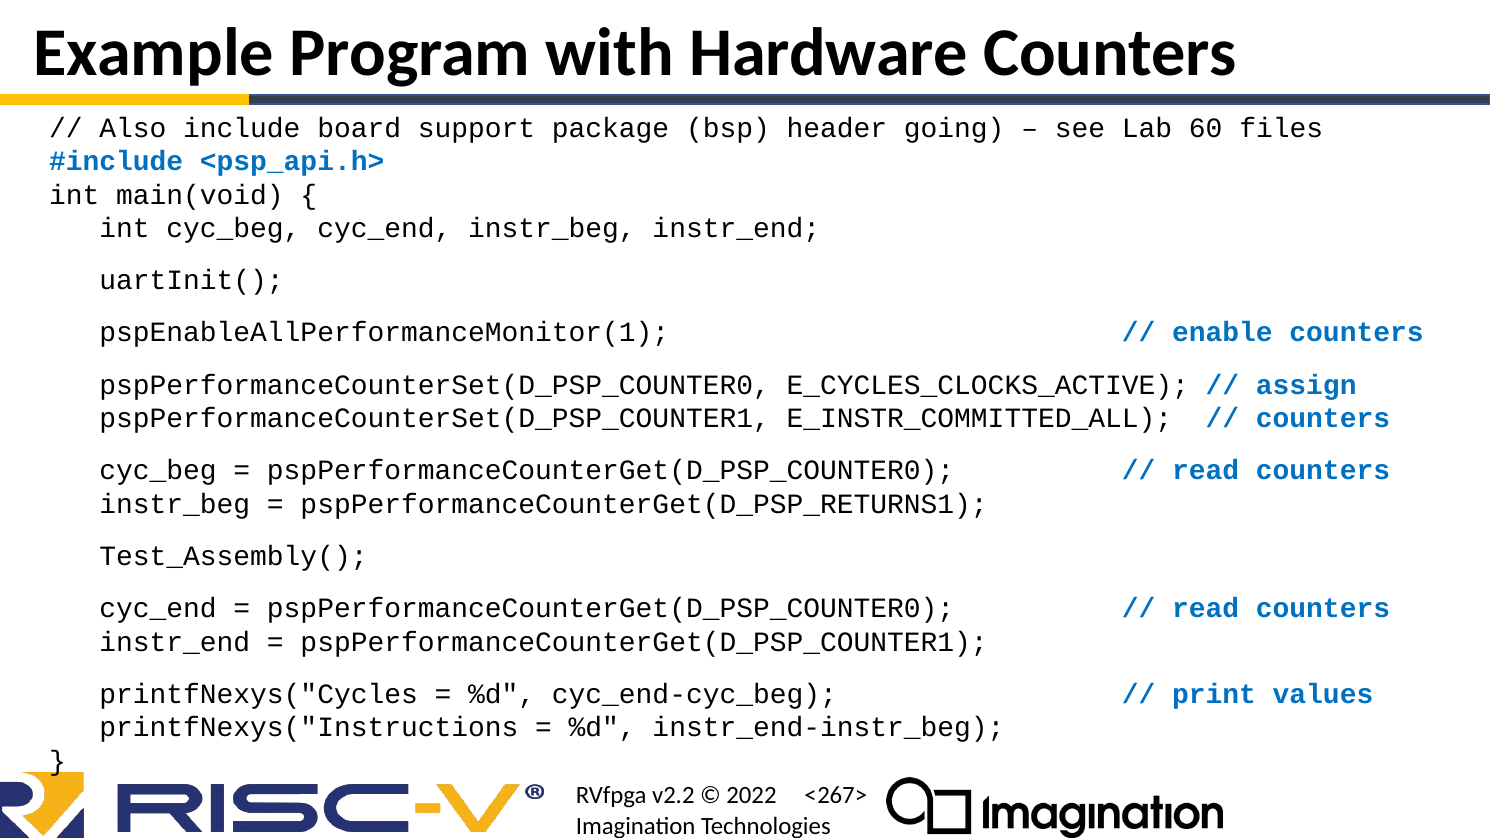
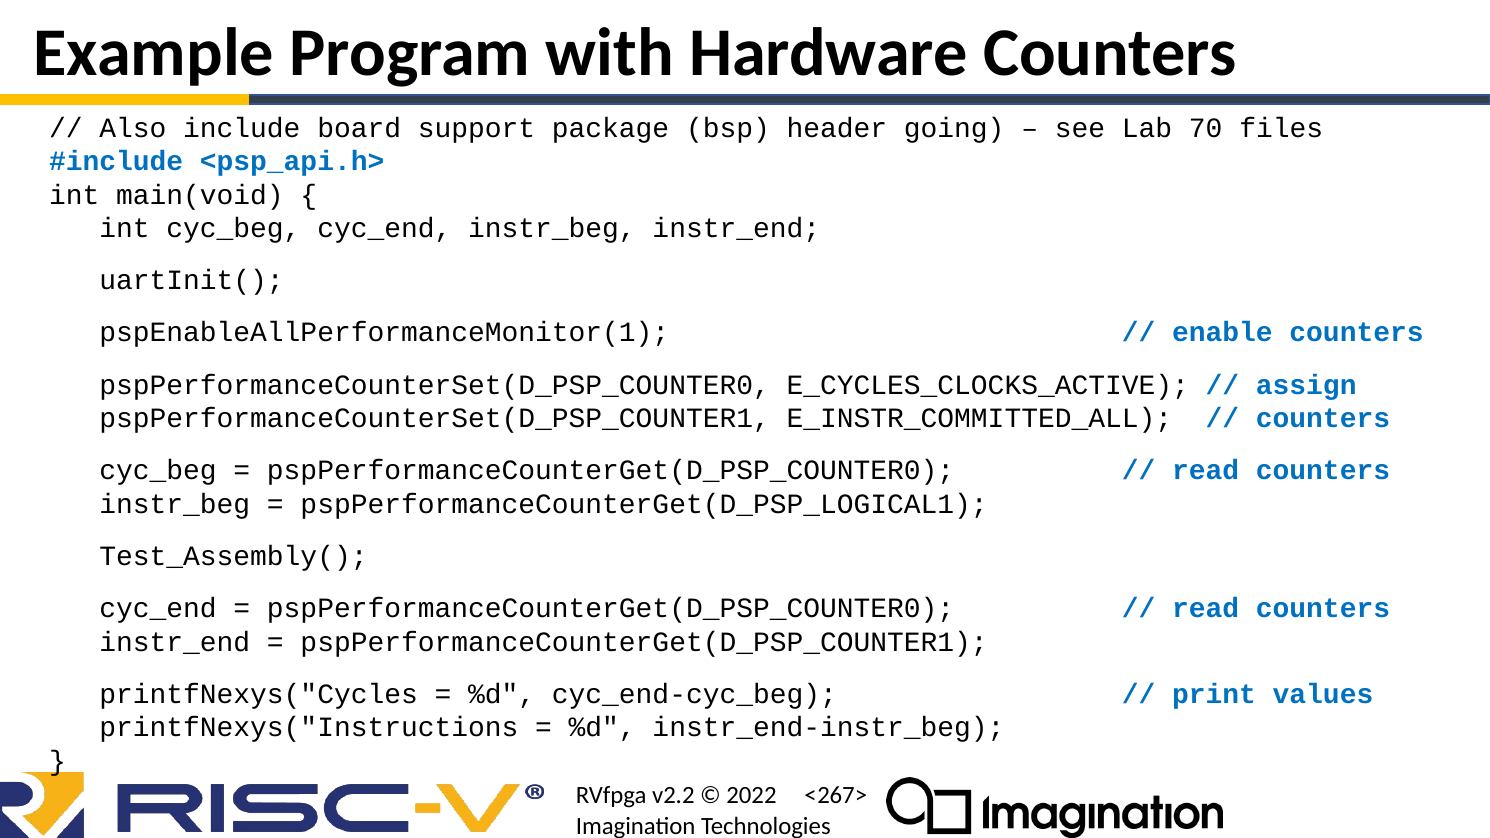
60: 60 -> 70
pspPerformanceCounterGet(D_PSP_RETURNS1: pspPerformanceCounterGet(D_PSP_RETURNS1 -> pspPerformanceCounterGet(D_PSP_LOGICAL1
